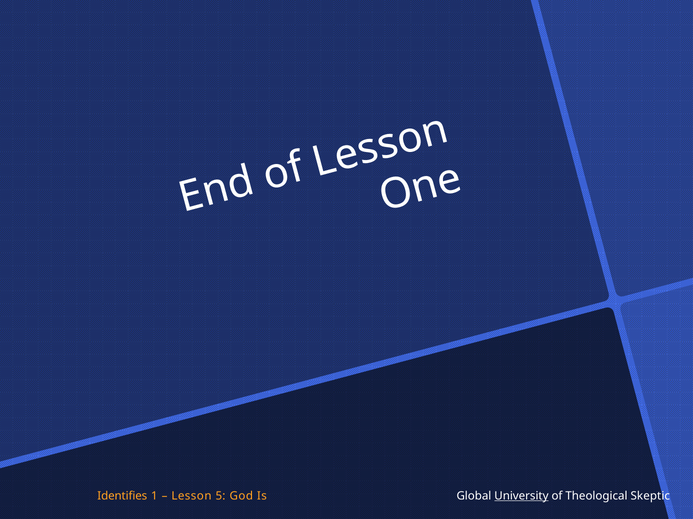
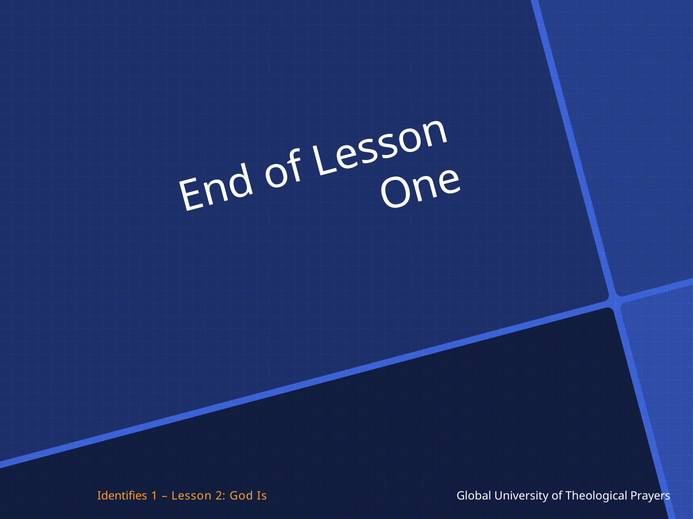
5: 5 -> 2
University underline: present -> none
Skeptic: Skeptic -> Prayers
